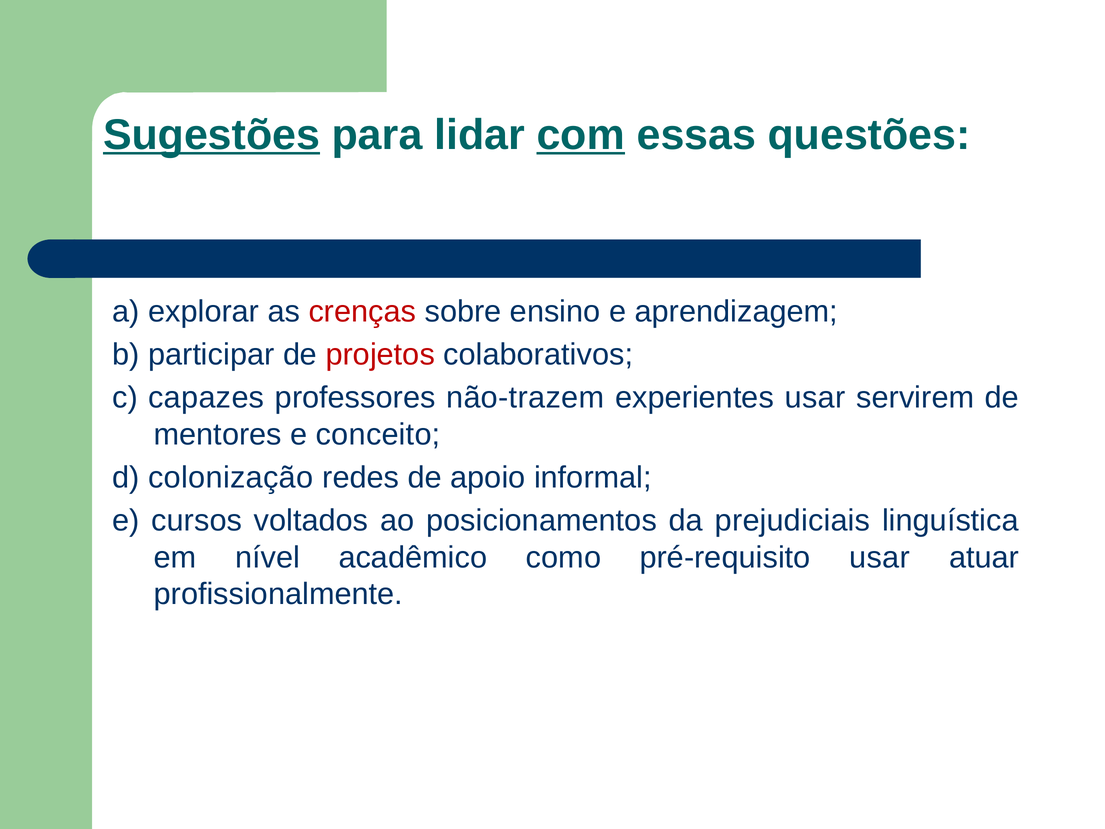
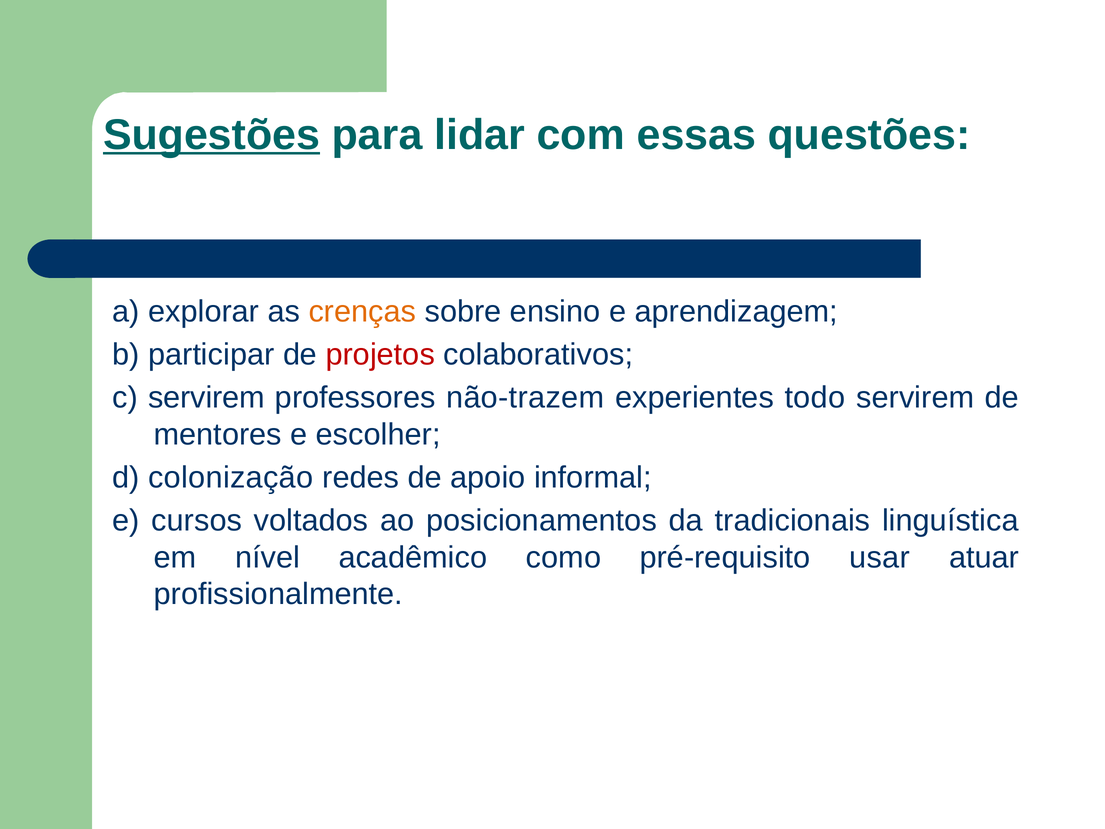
com underline: present -> none
crenças colour: red -> orange
c capazes: capazes -> servirem
experientes usar: usar -> todo
conceito: conceito -> escolher
prejudiciais: prejudiciais -> tradicionais
